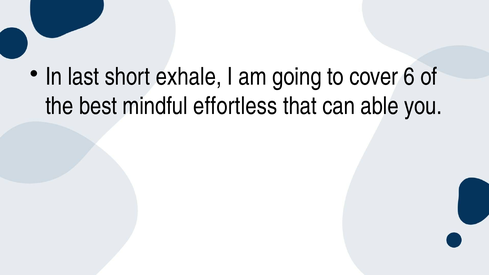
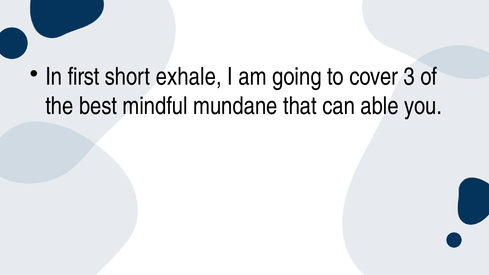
last: last -> first
6: 6 -> 3
effortless: effortless -> mundane
